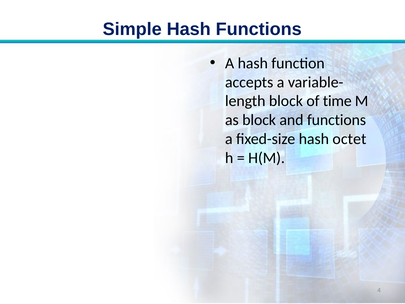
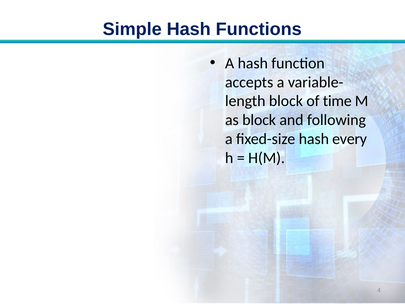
and functions: functions -> following
octet: octet -> every
